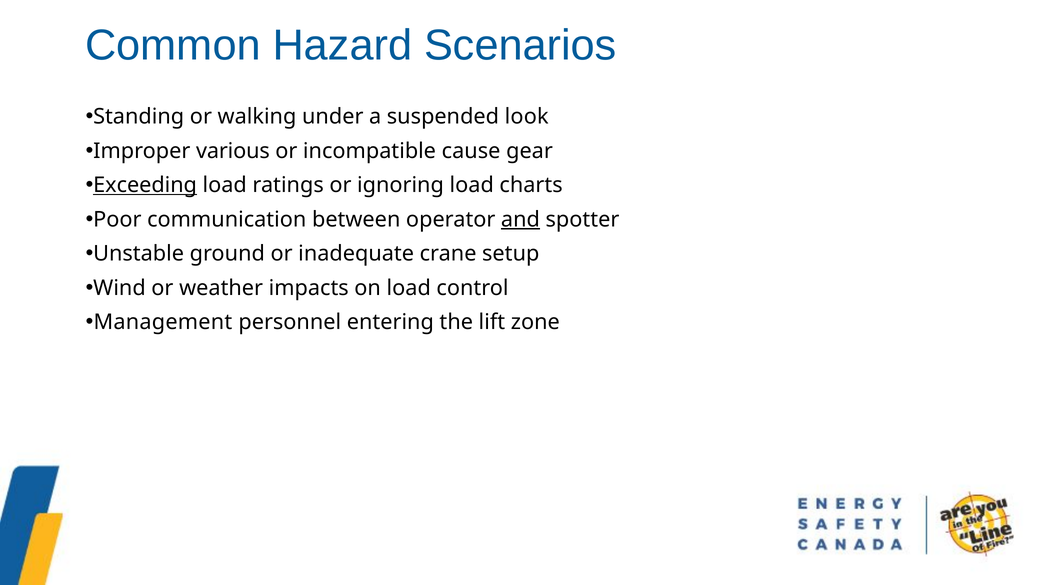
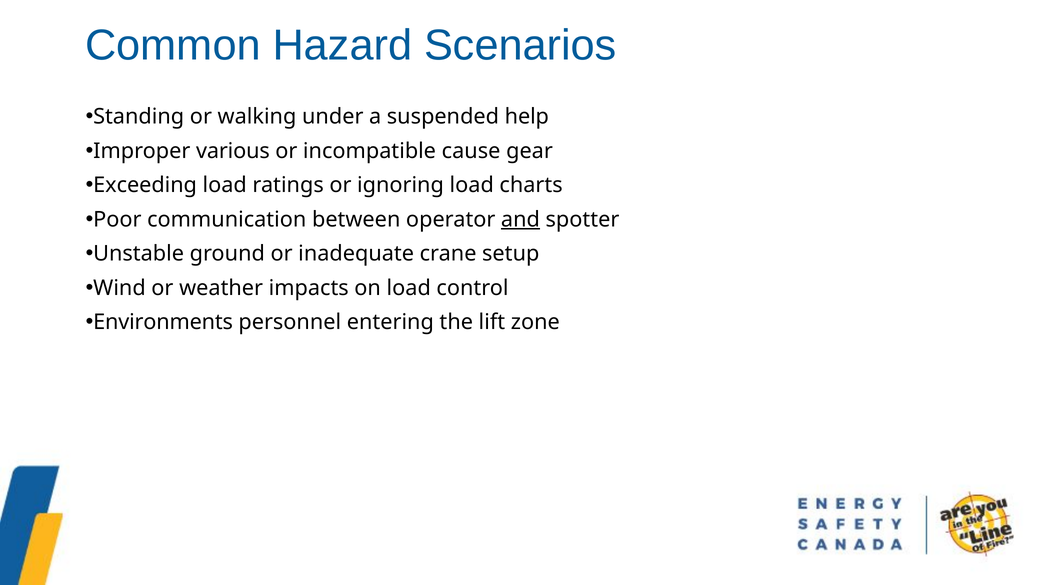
look: look -> help
Exceeding underline: present -> none
Management: Management -> Environments
